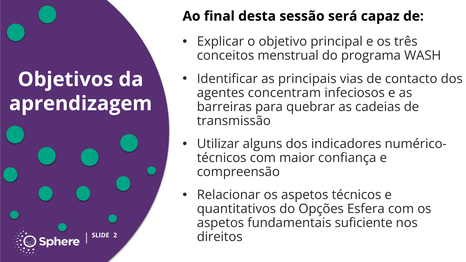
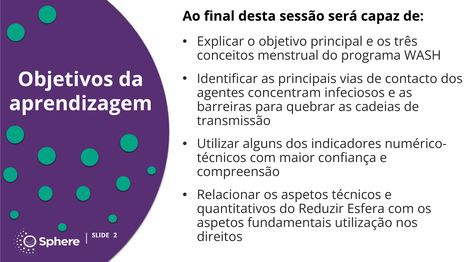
Opções: Opções -> Reduzir
suficiente: suficiente -> utilização
